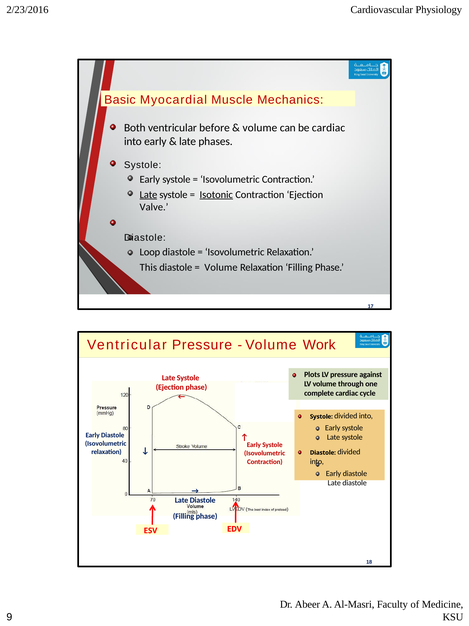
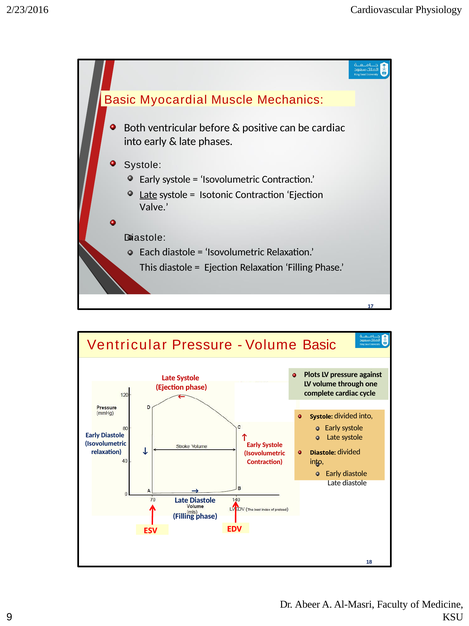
volume at (260, 128): volume -> positive
Isotonic underline: present -> none
Loop: Loop -> Each
Volume at (221, 267): Volume -> Ejection
Volume Work: Work -> Basic
